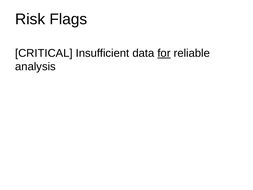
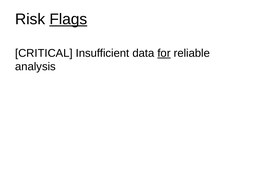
Flags underline: none -> present
